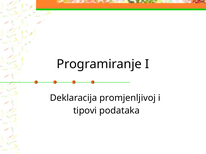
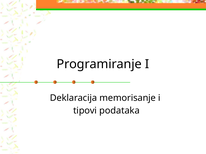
promjenljivoj: promjenljivoj -> memorisanje
